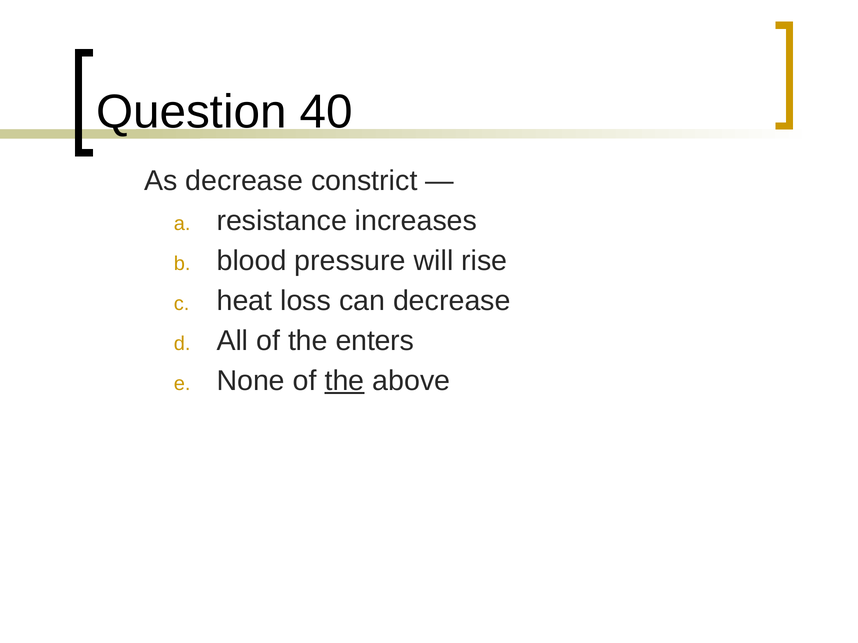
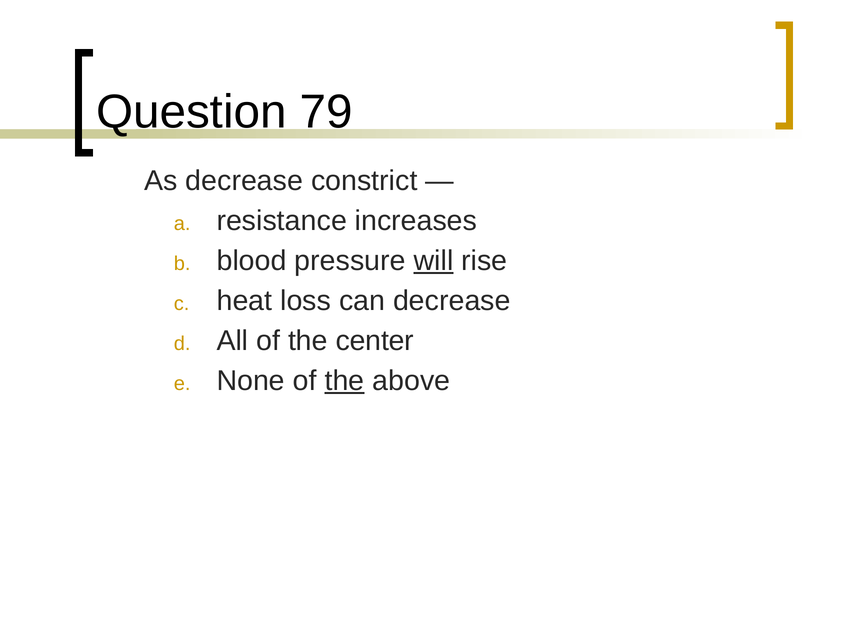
40: 40 -> 79
will underline: none -> present
enters: enters -> center
